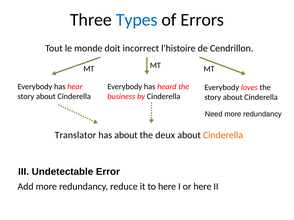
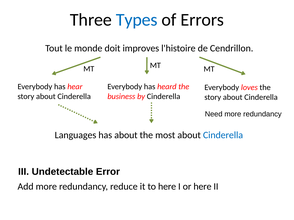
incorrect: incorrect -> improves
Translator: Translator -> Languages
deux: deux -> most
Cinderella at (223, 135) colour: orange -> blue
